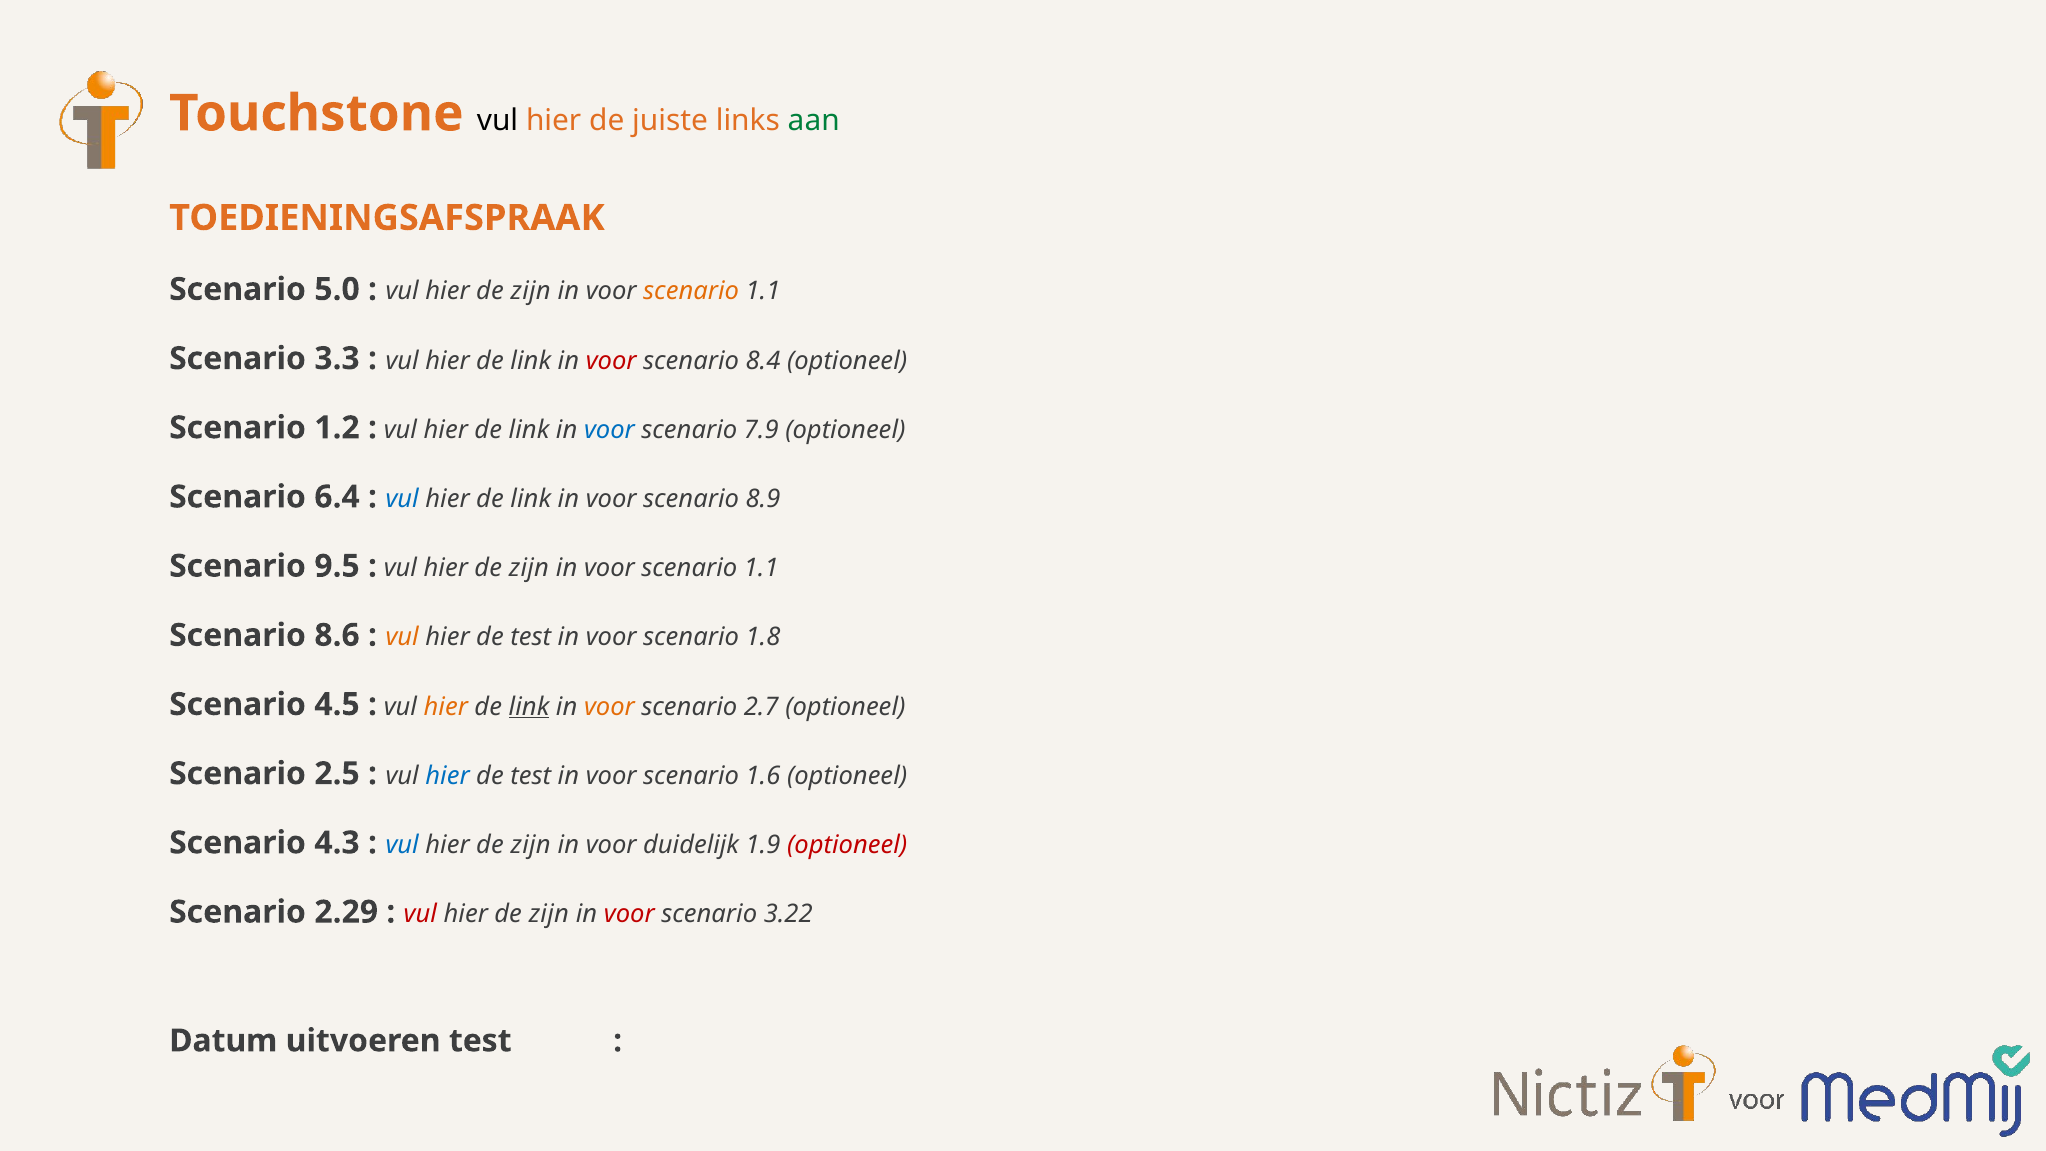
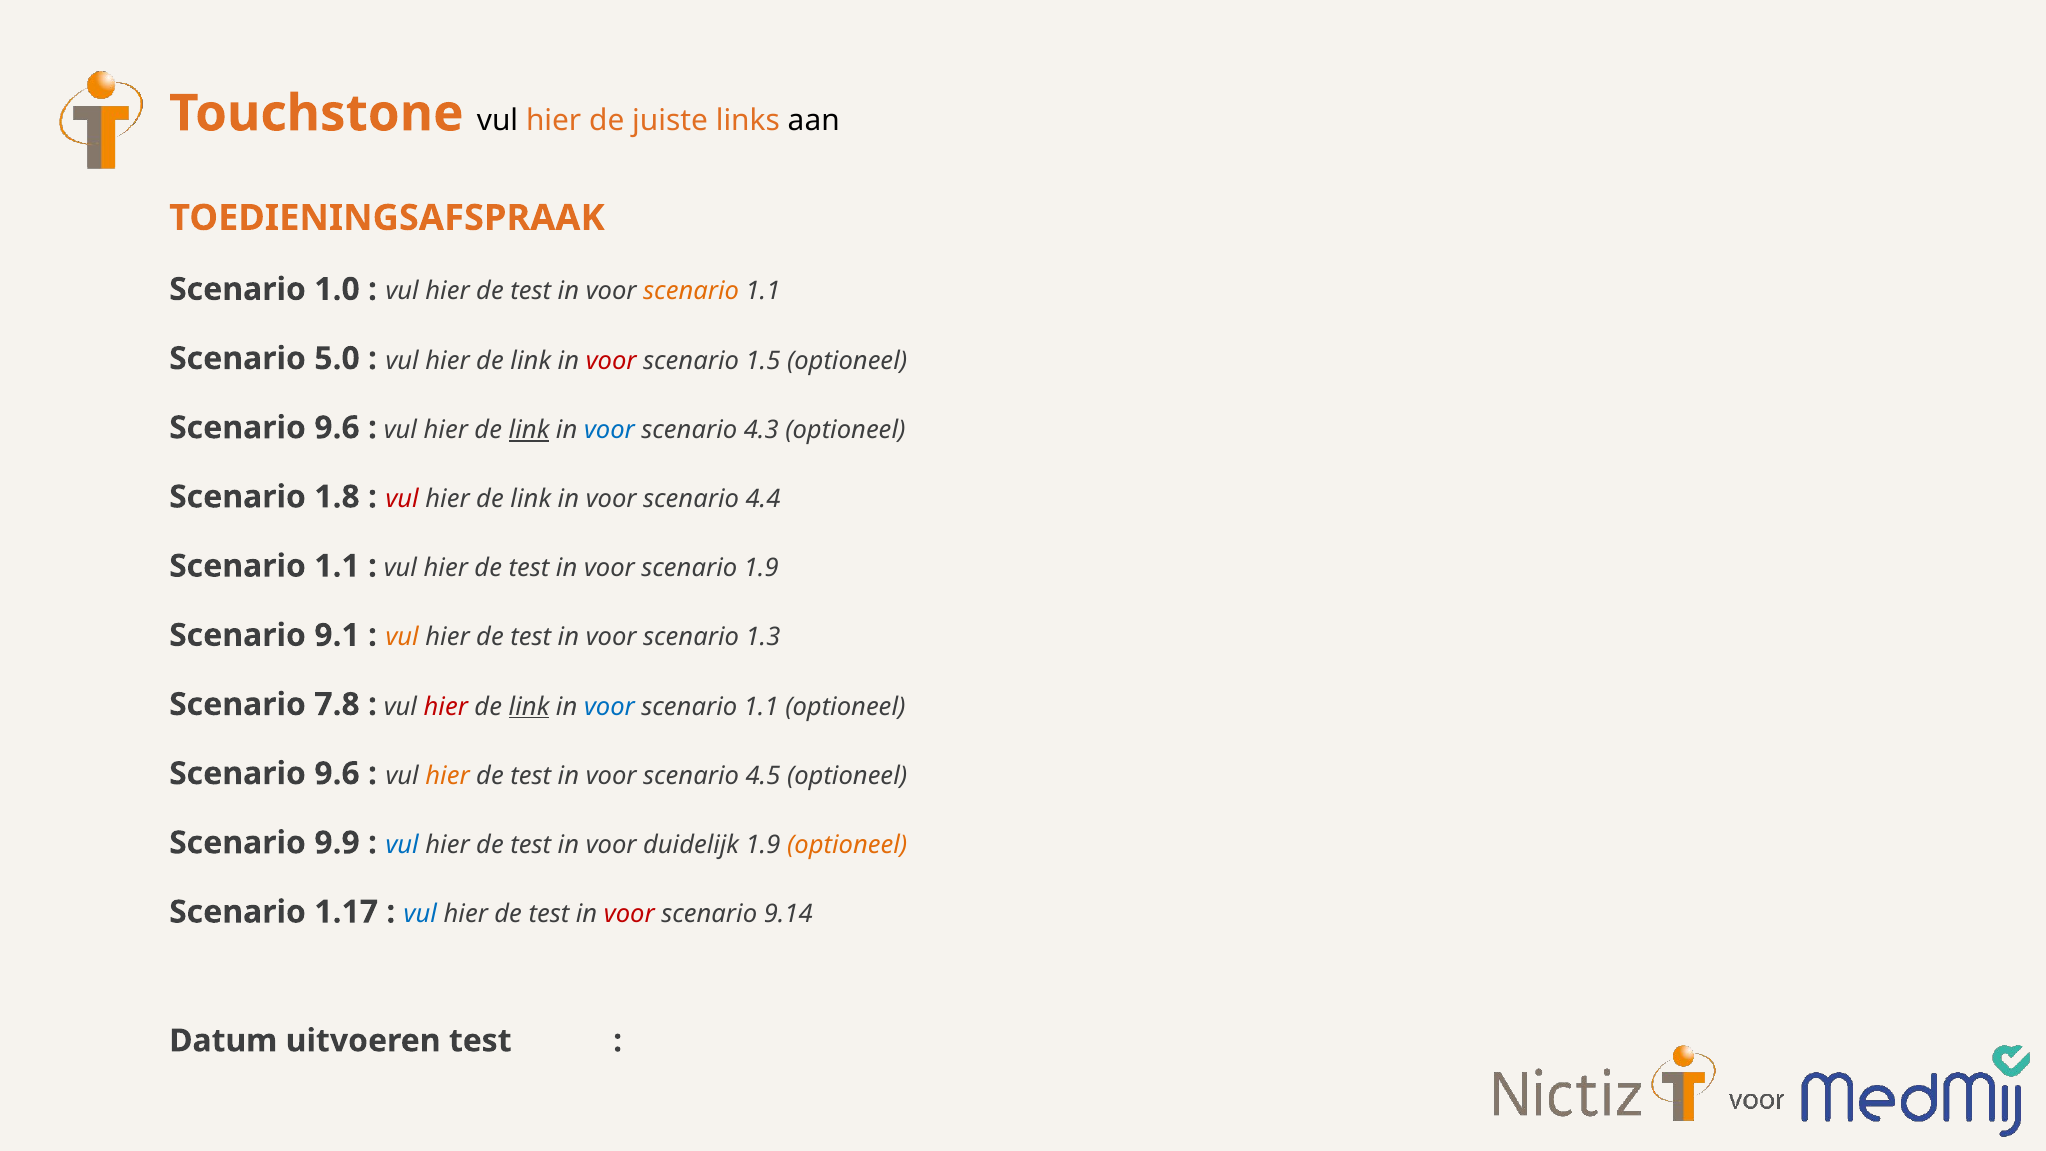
aan colour: green -> black
5.0: 5.0 -> 1.0
zijn at (531, 291): zijn -> test
3.3: 3.3 -> 5.0
8.4: 8.4 -> 1.5
1.2 at (337, 428): 1.2 -> 9.6
link at (529, 430) underline: none -> present
7.9: 7.9 -> 4.3
6.4: 6.4 -> 1.8
vul at (402, 499) colour: blue -> red
8.9: 8.9 -> 4.4
9.5 at (337, 566): 9.5 -> 1.1
zijn at (529, 568): zijn -> test
1.1 at (761, 568): 1.1 -> 1.9
8.6: 8.6 -> 9.1
1.8: 1.8 -> 1.3
4.5: 4.5 -> 7.8
hier at (446, 707) colour: orange -> red
voor at (609, 707) colour: orange -> blue
2.7 at (761, 707): 2.7 -> 1.1
2.5 at (337, 774): 2.5 -> 9.6
hier at (448, 776) colour: blue -> orange
1.6: 1.6 -> 4.5
4.3: 4.3 -> 9.9
zijn at (531, 845): zijn -> test
optioneel at (847, 845) colour: red -> orange
2.29: 2.29 -> 1.17
vul at (420, 914) colour: red -> blue
zijn at (549, 914): zijn -> test
3.22: 3.22 -> 9.14
